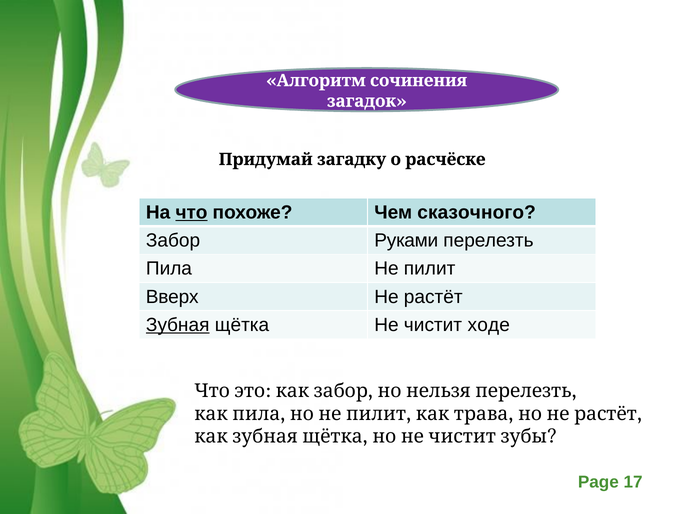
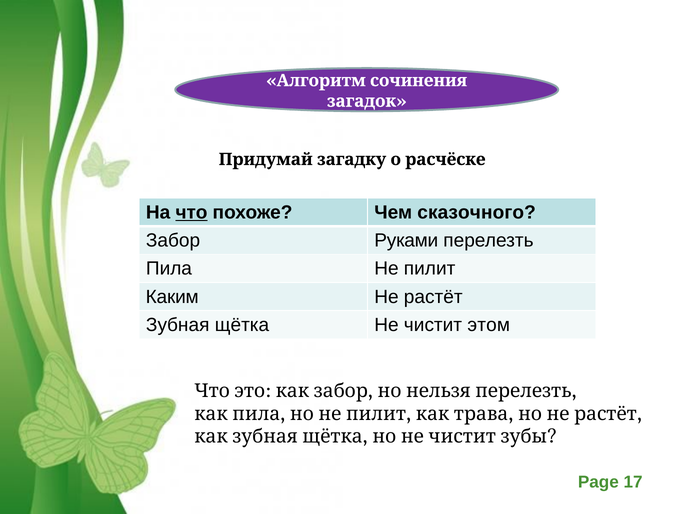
Вверх: Вверх -> Каким
Зубная underline: present -> none
ходе: ходе -> этом
